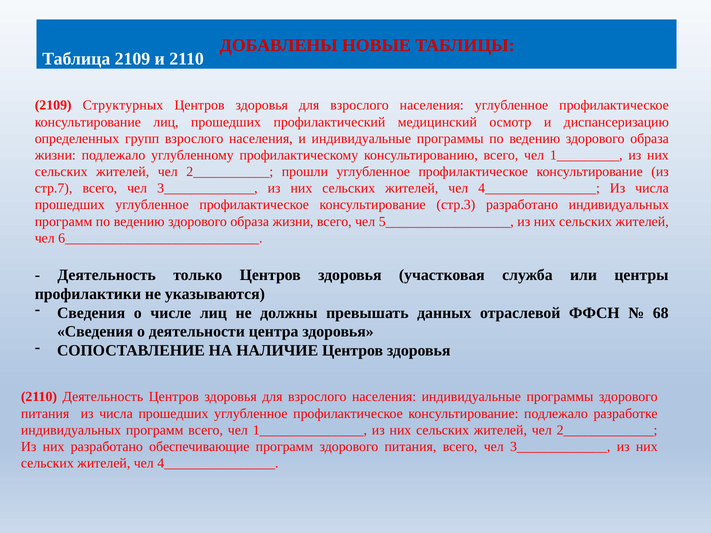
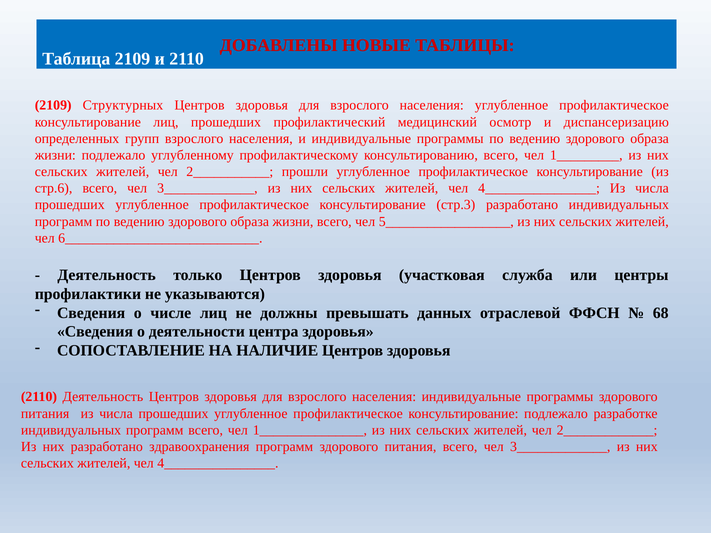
стр.7: стр.7 -> стр.6
обеспечивающие: обеспечивающие -> здравоохранения
